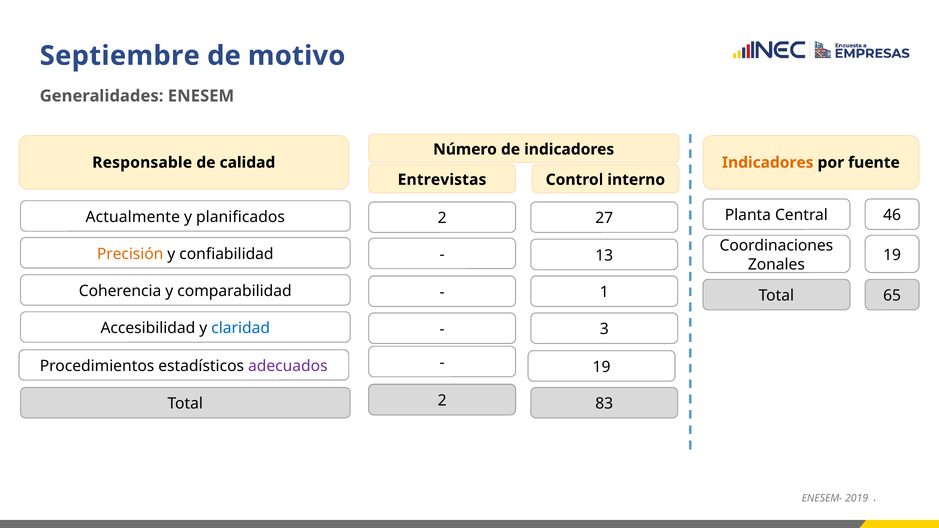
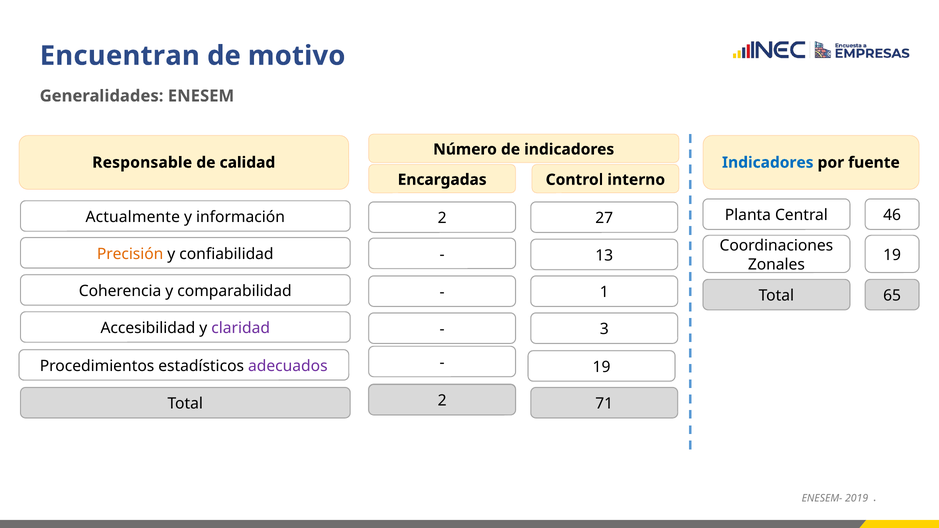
Septiembre: Septiembre -> Encuentran
Indicadores at (768, 163) colour: orange -> blue
Entrevistas: Entrevistas -> Encargadas
planificados: planificados -> información
claridad colour: blue -> purple
83: 83 -> 71
